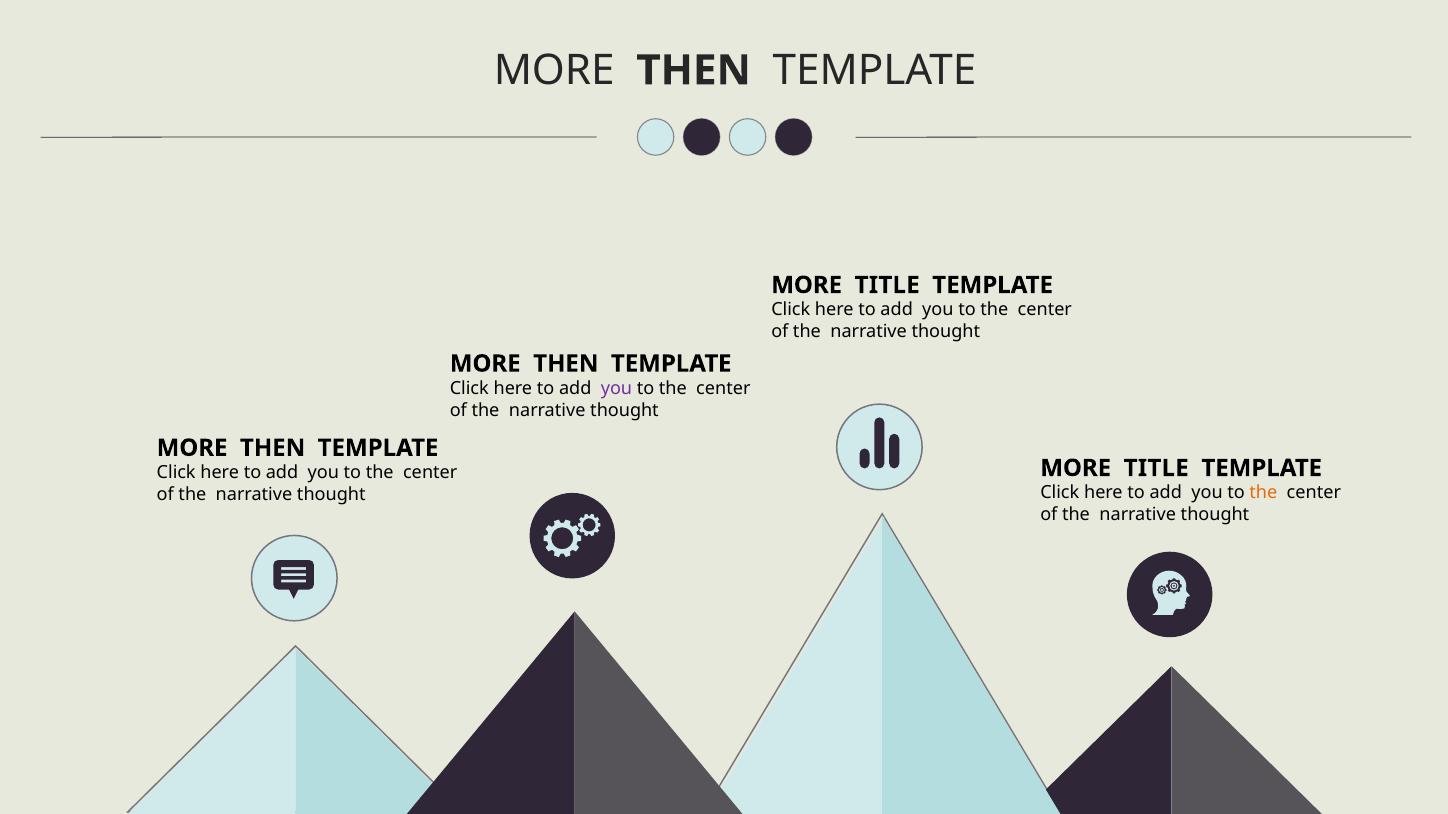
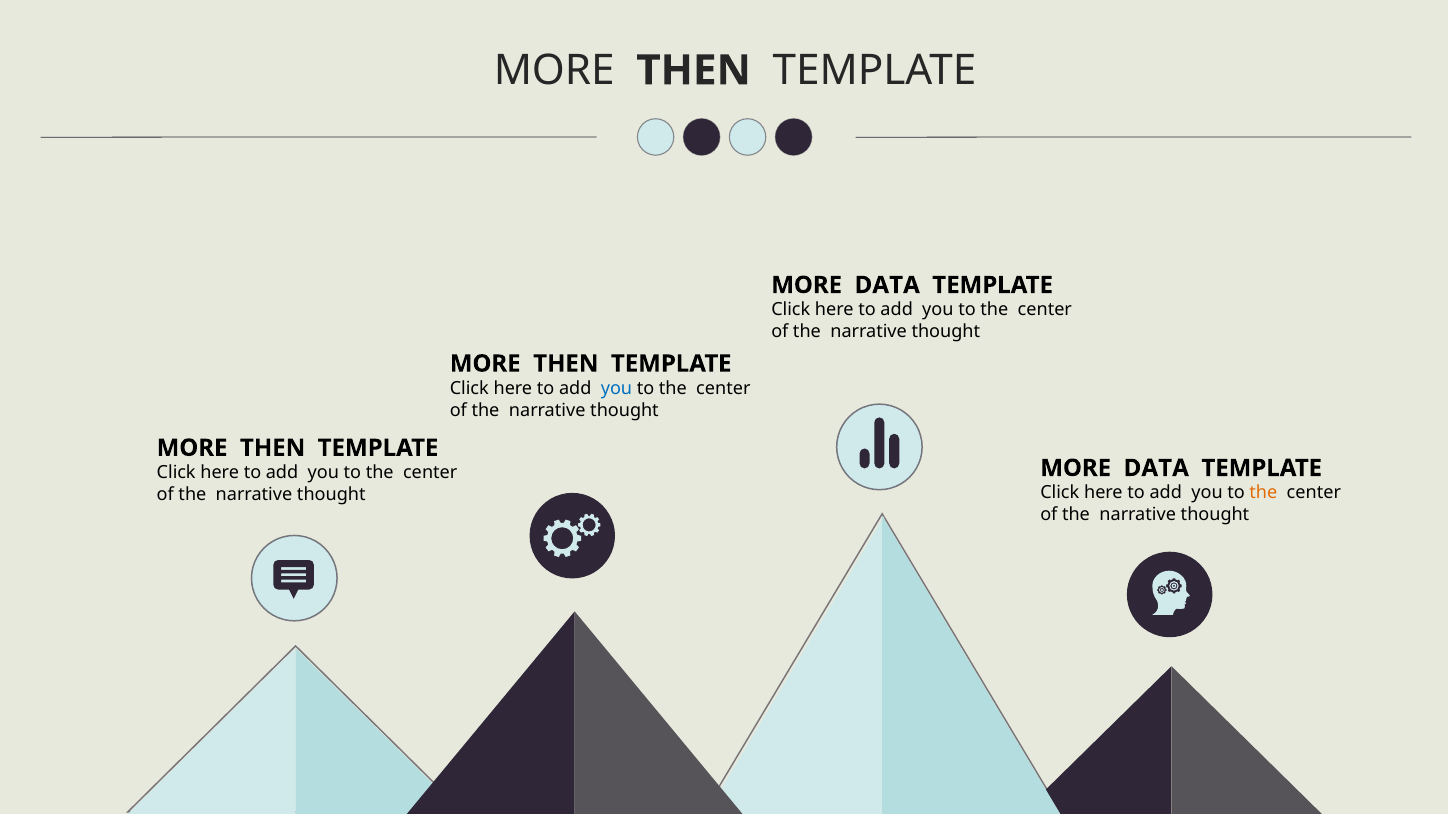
TITLE at (887, 285): TITLE -> DATA
you at (616, 389) colour: purple -> blue
TITLE at (1156, 468): TITLE -> DATA
